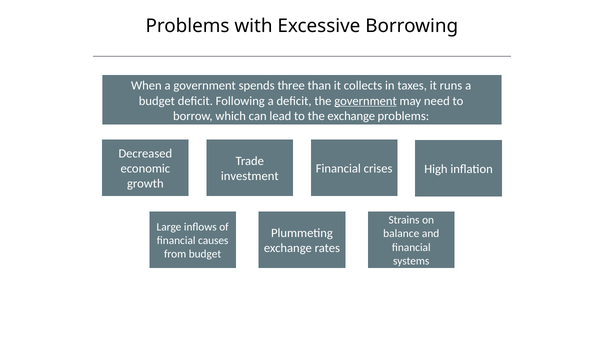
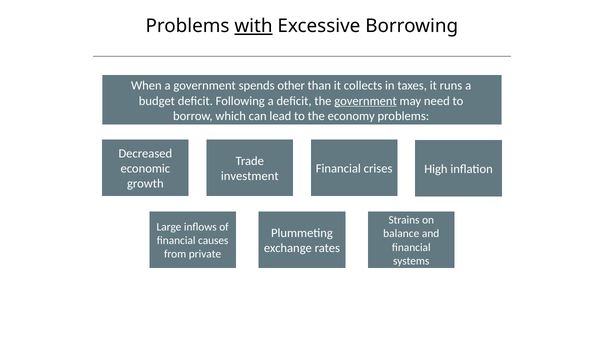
with underline: none -> present
three: three -> other
the exchange: exchange -> economy
from budget: budget -> private
